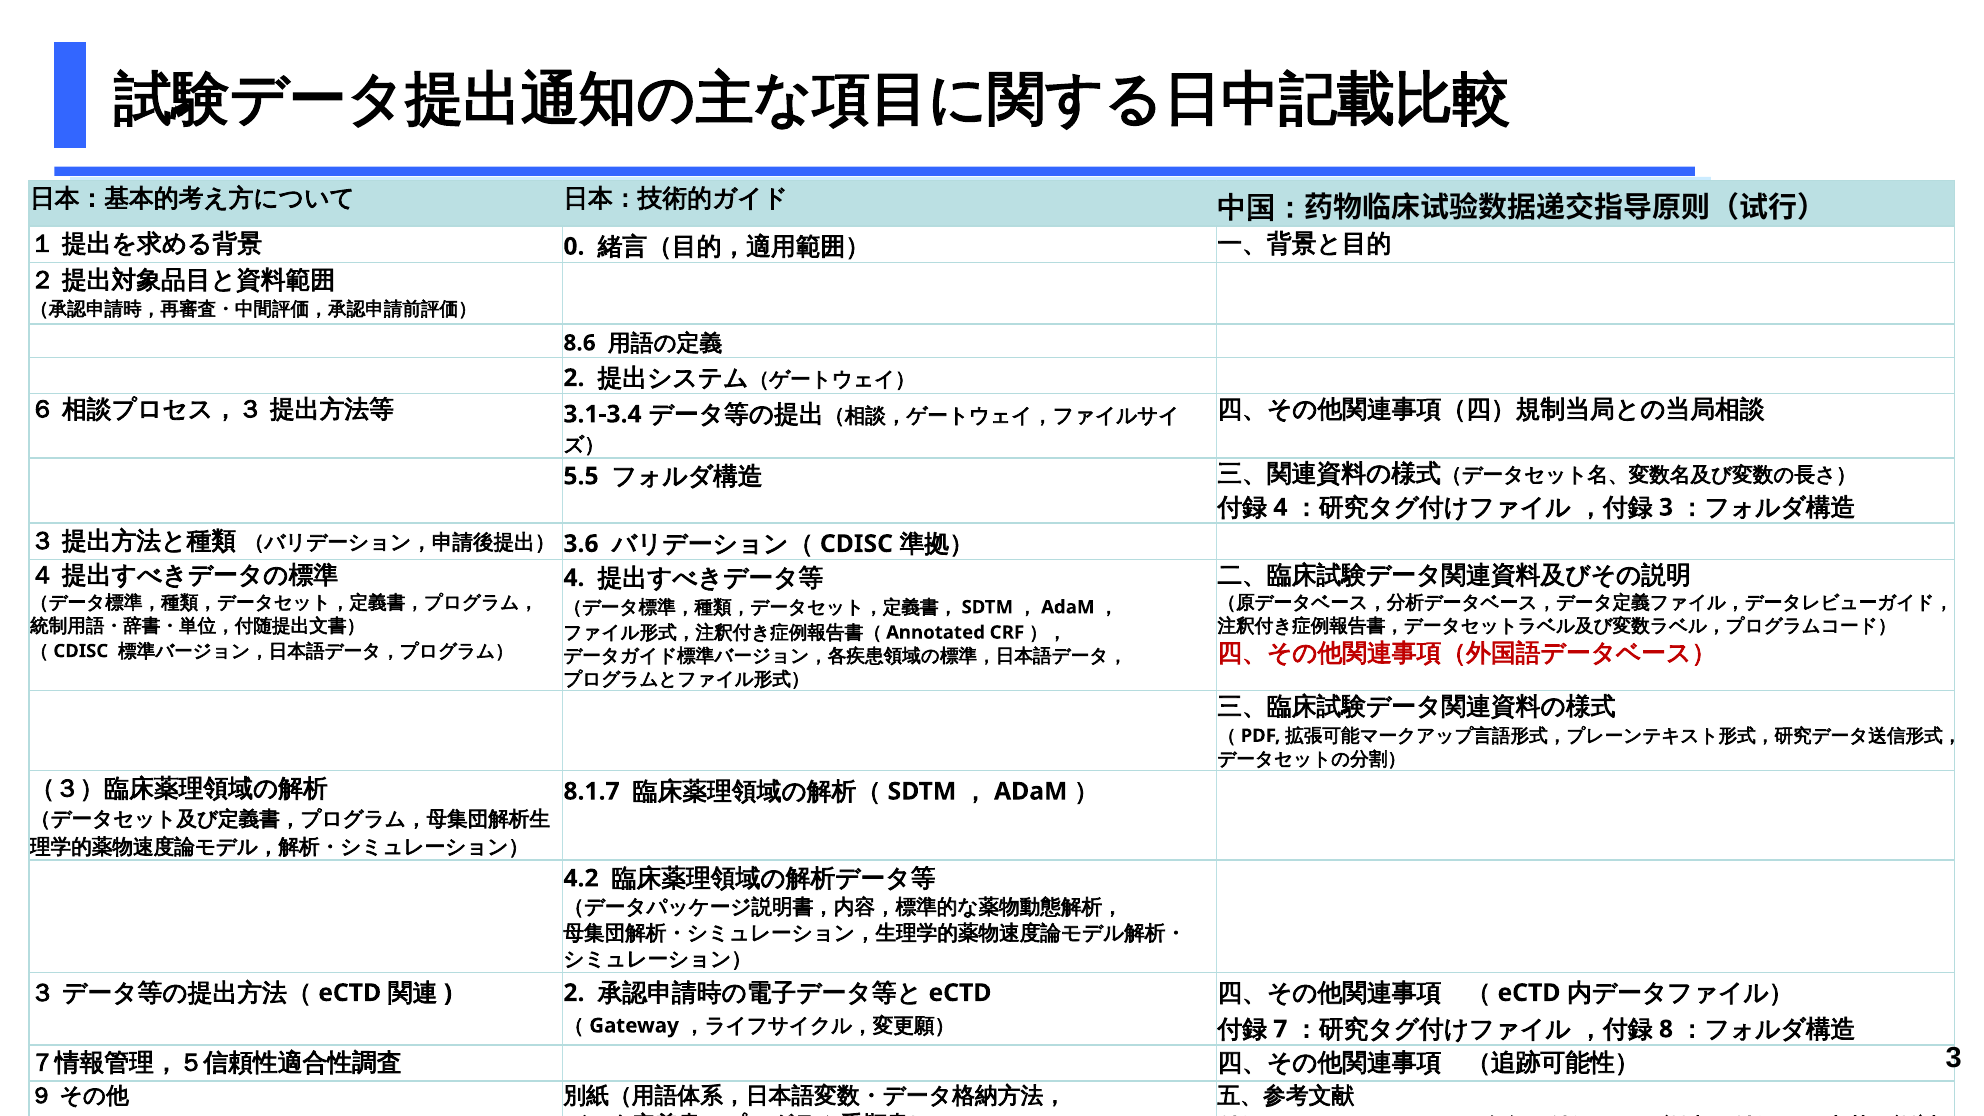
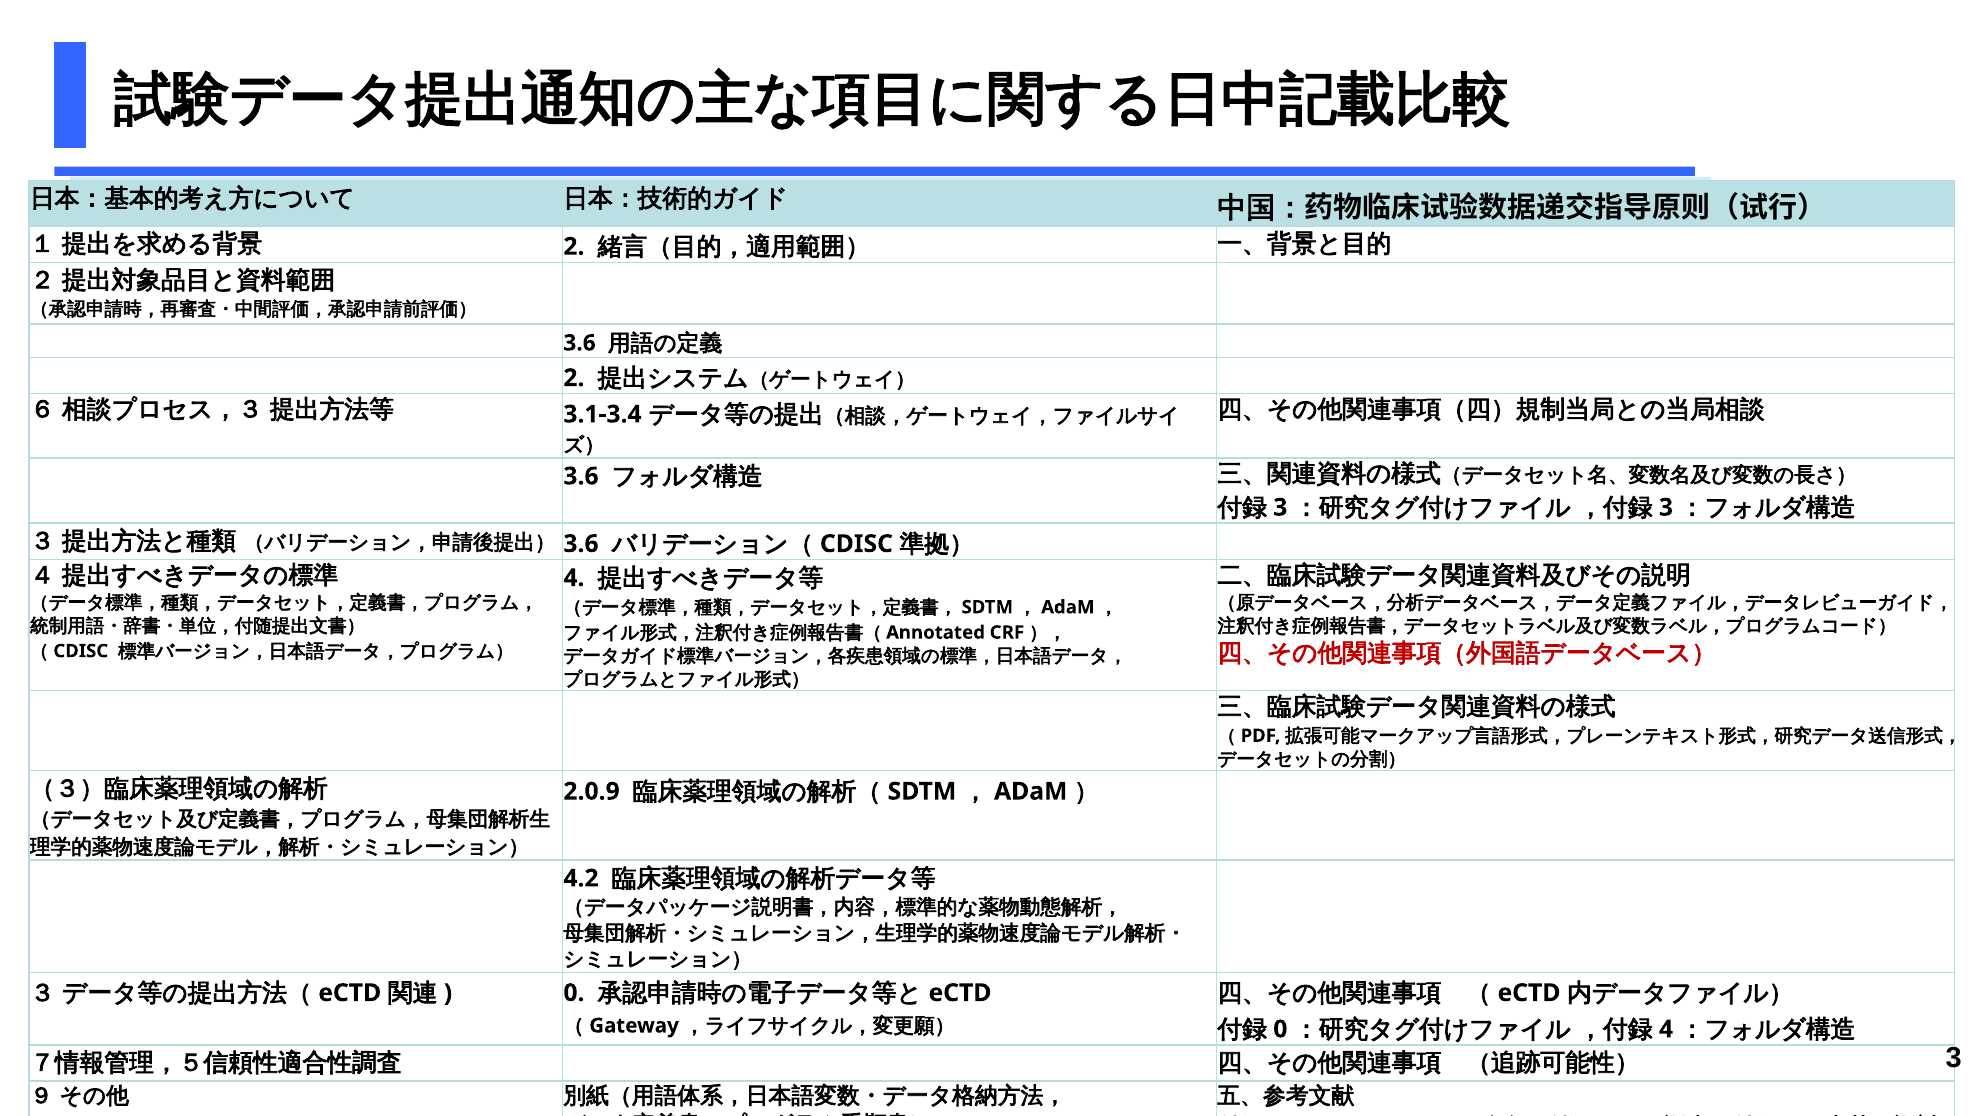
0 at (574, 247): 0 -> 2
8.6 at (580, 343): 8.6 -> 3.6
5.5 at (581, 476): 5.5 -> 3.6
4 at (1280, 507): 4 -> 3
8.1.7: 8.1.7 -> 2.0.9
2 at (574, 993): 2 -> 0
7 at (1280, 1029): 7 -> 0
8 at (1666, 1029): 8 -> 4
